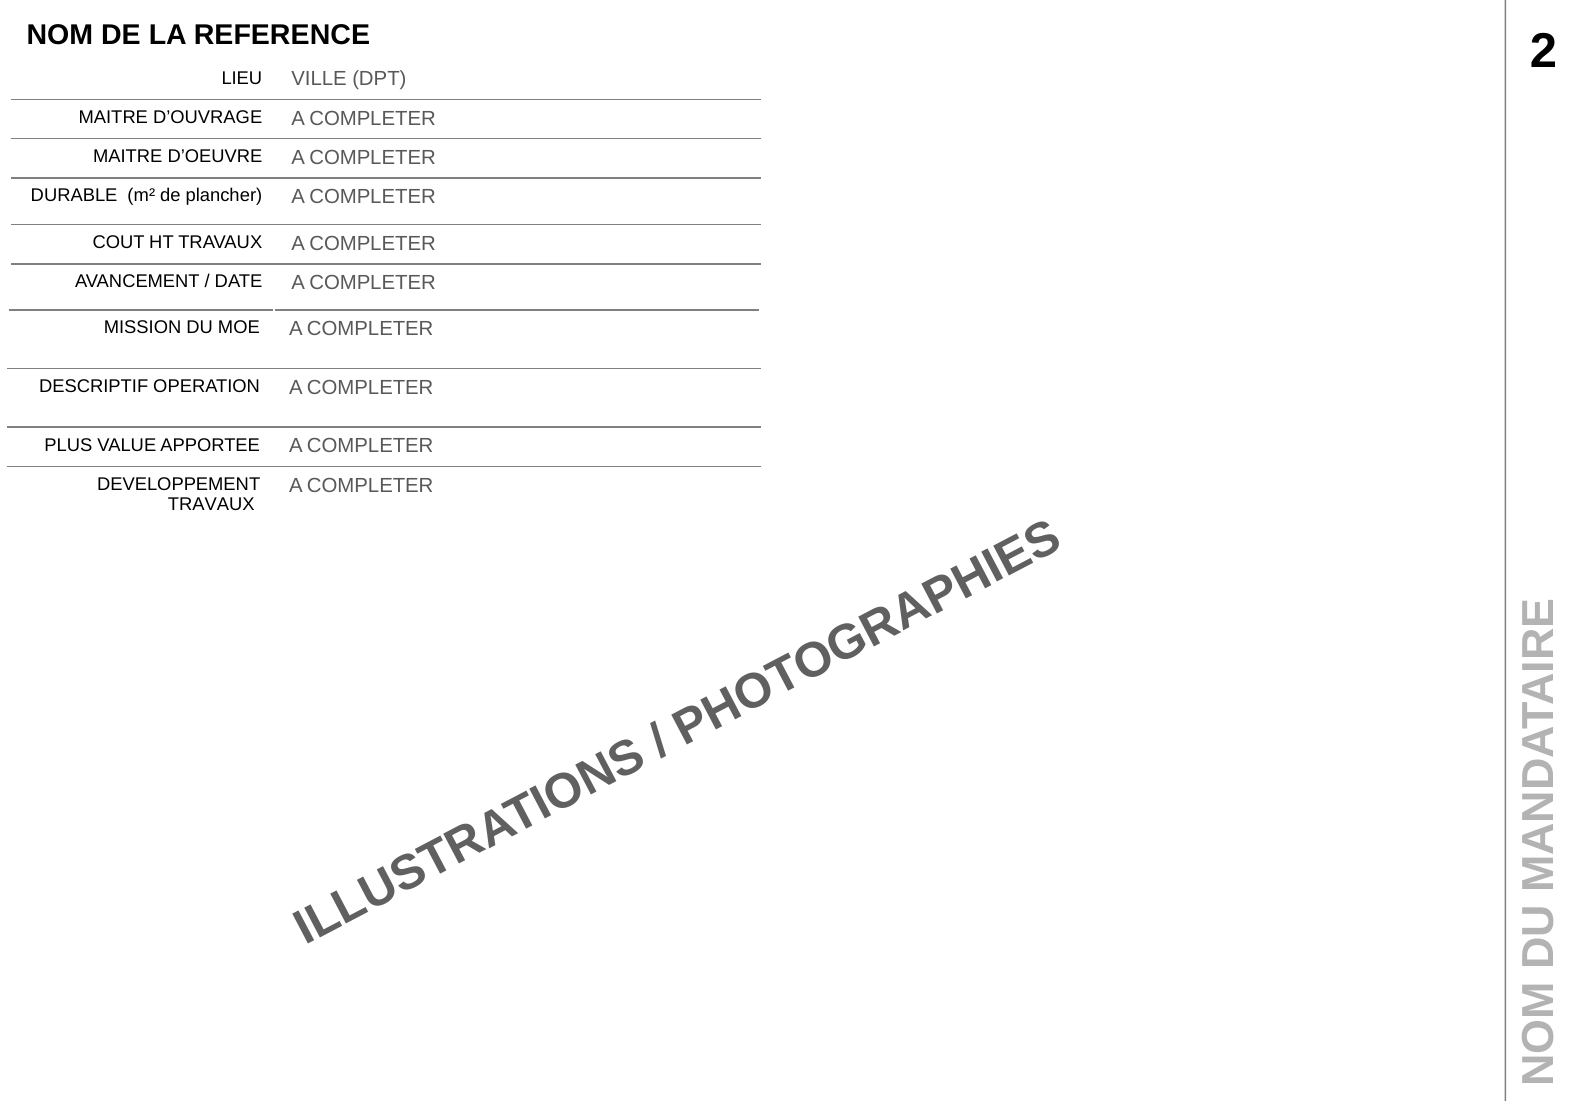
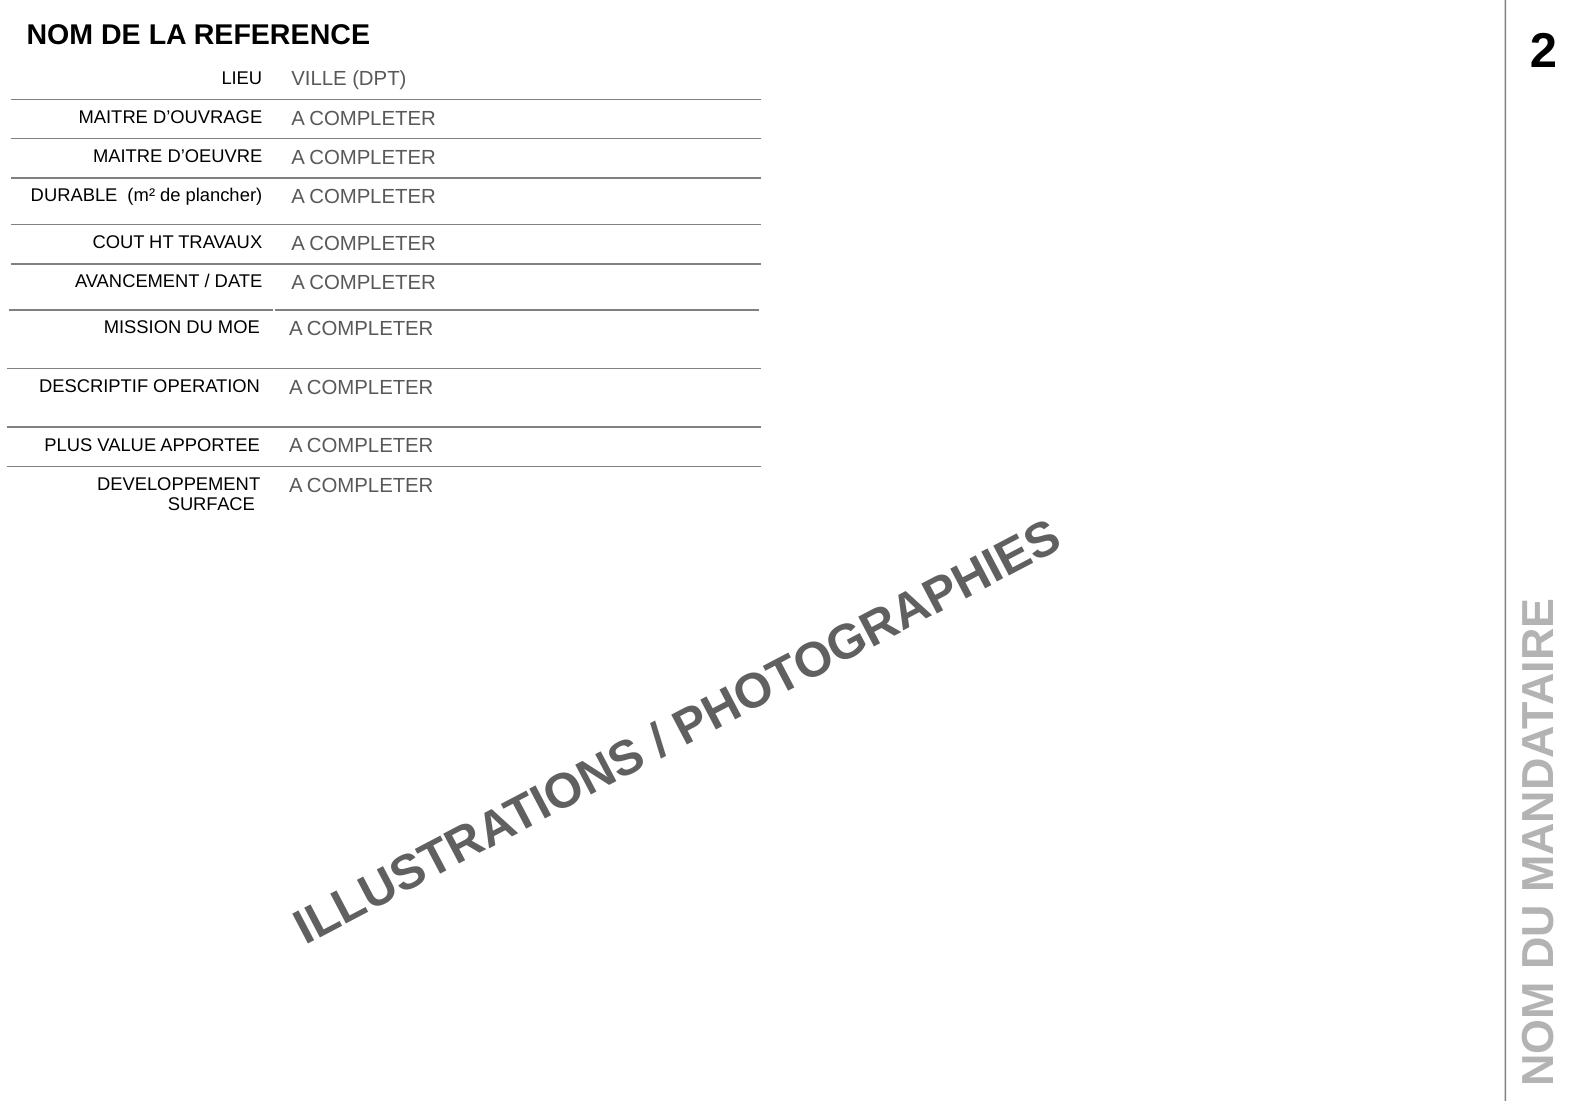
TRAVAUX at (211, 505): TRAVAUX -> SURFACE
